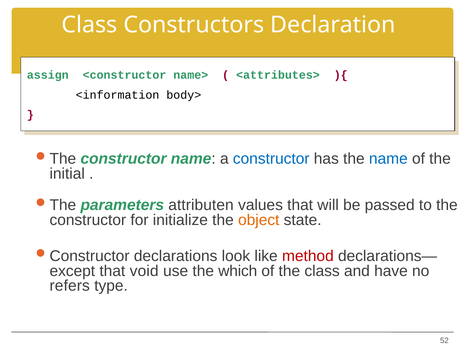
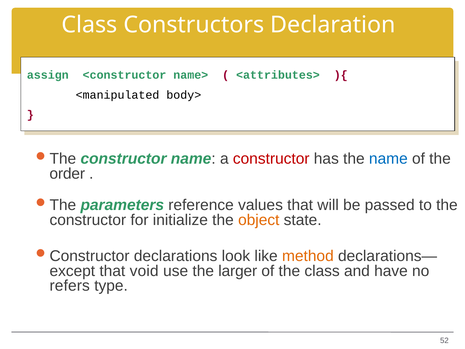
<information: <information -> <manipulated
constructor at (271, 159) colour: blue -> red
initial: initial -> order
attributen: attributen -> reference
method colour: red -> orange
which: which -> larger
